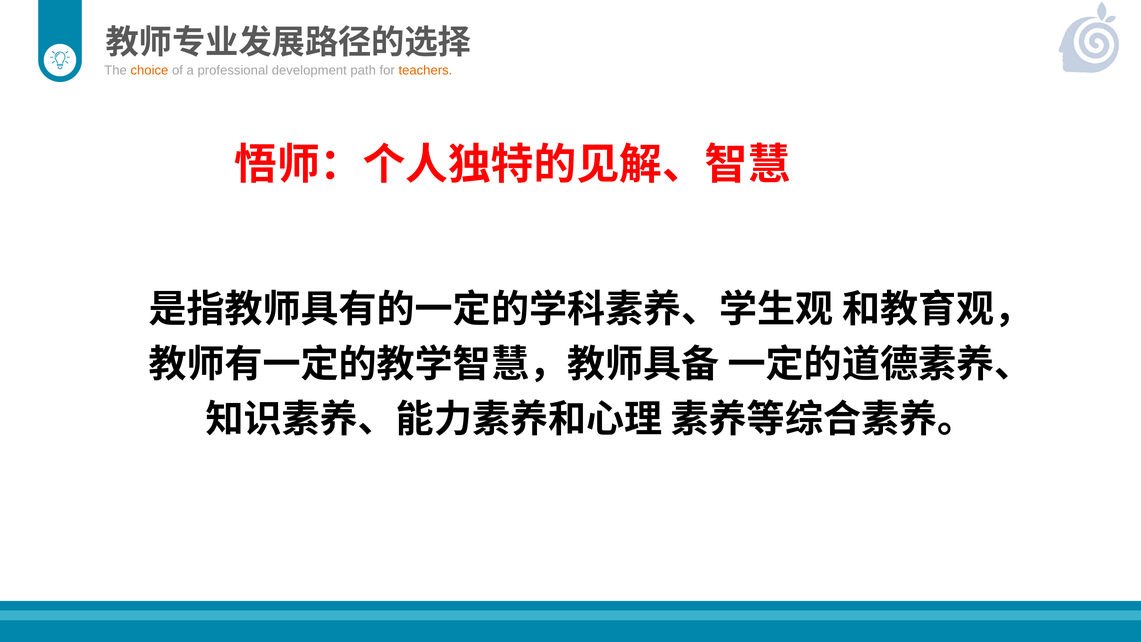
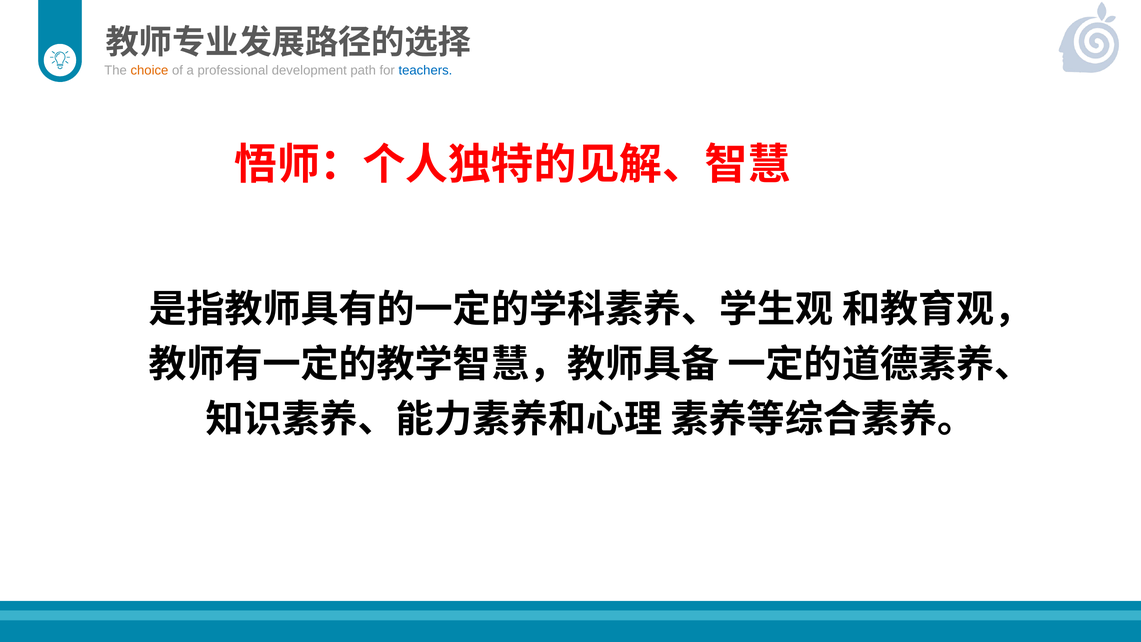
teachers colour: orange -> blue
